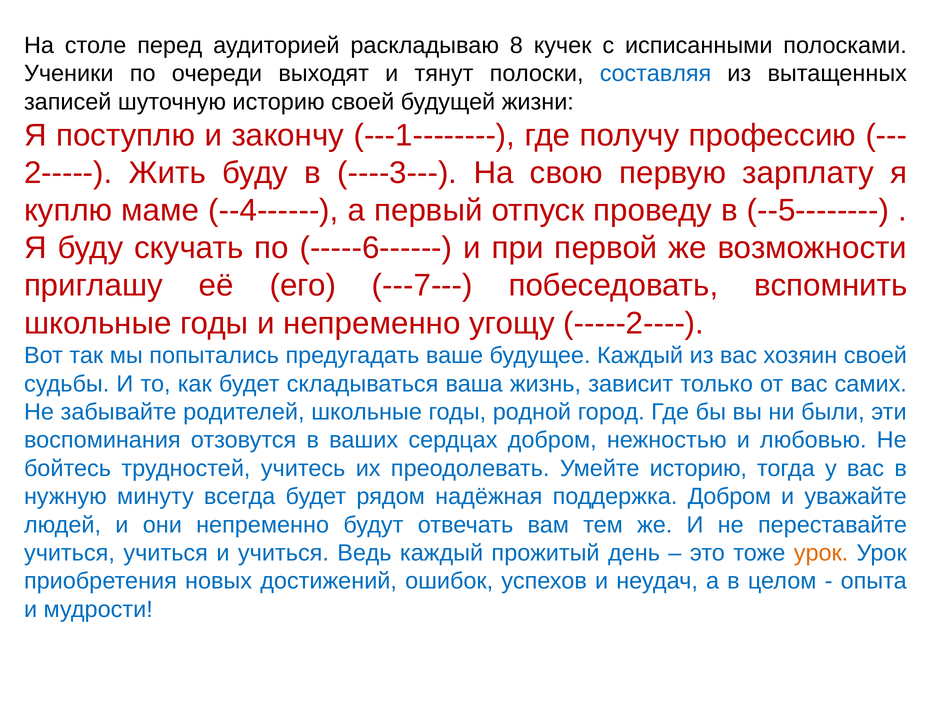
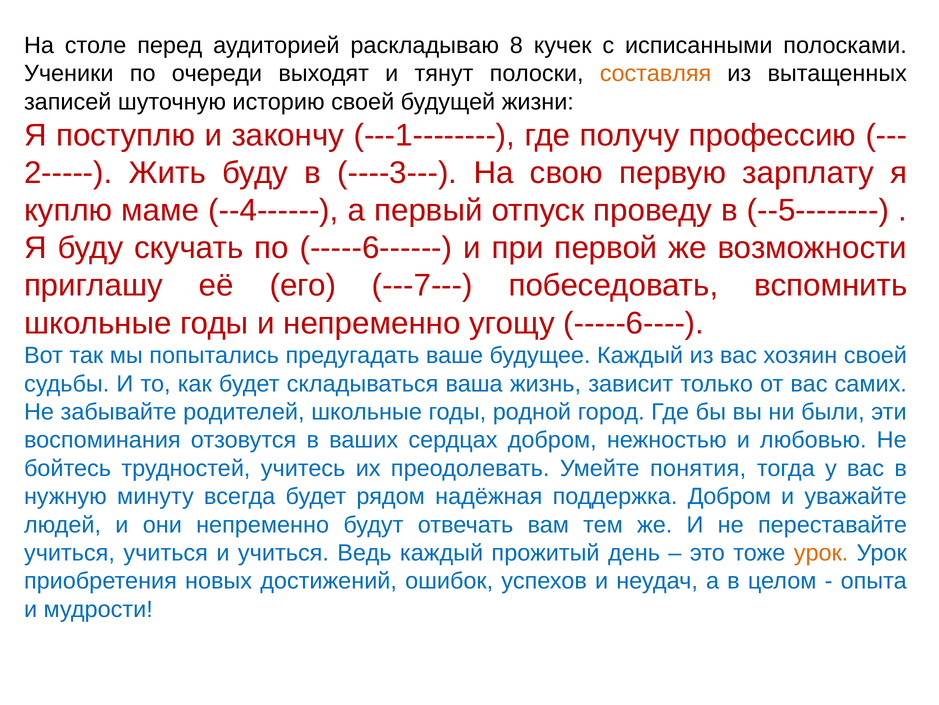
составляя colour: blue -> orange
-----2----: -----2---- -> -----6----
Умейте историю: историю -> понятия
